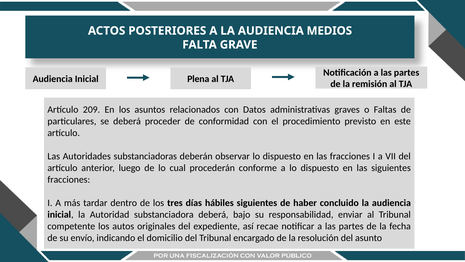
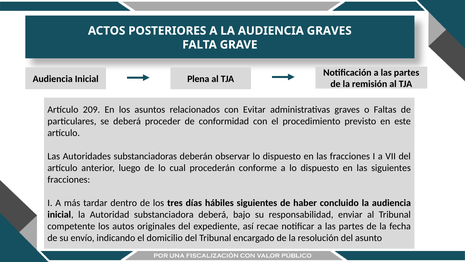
AUDIENCIA MEDIOS: MEDIOS -> GRAVES
Datos: Datos -> Evitar
